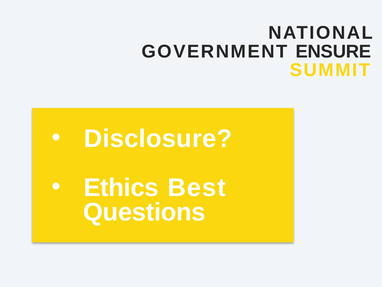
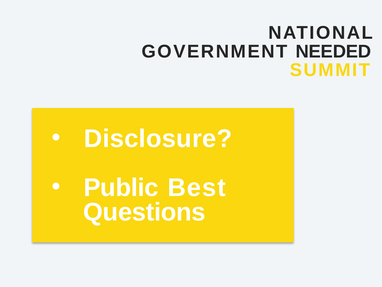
ENSURE: ENSURE -> NEEDED
Ethics: Ethics -> Public
